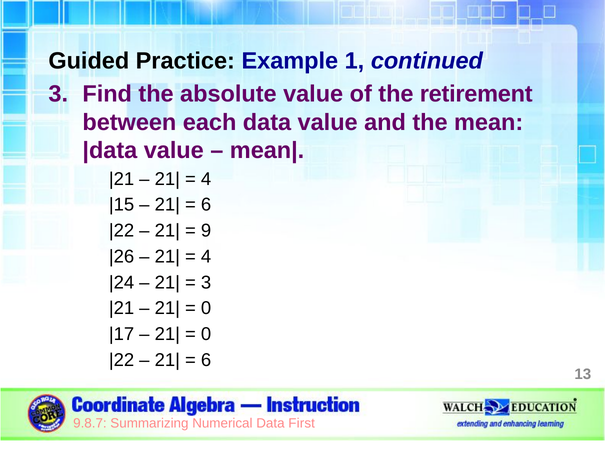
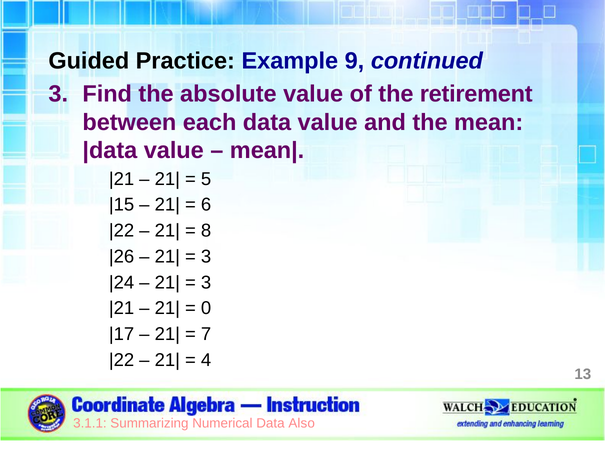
1: 1 -> 9
4 at (206, 179): 4 -> 5
9: 9 -> 8
4 at (206, 256): 4 -> 3
0 at (206, 334): 0 -> 7
6 at (206, 360): 6 -> 4
9.8.7: 9.8.7 -> 3.1.1
First: First -> Also
